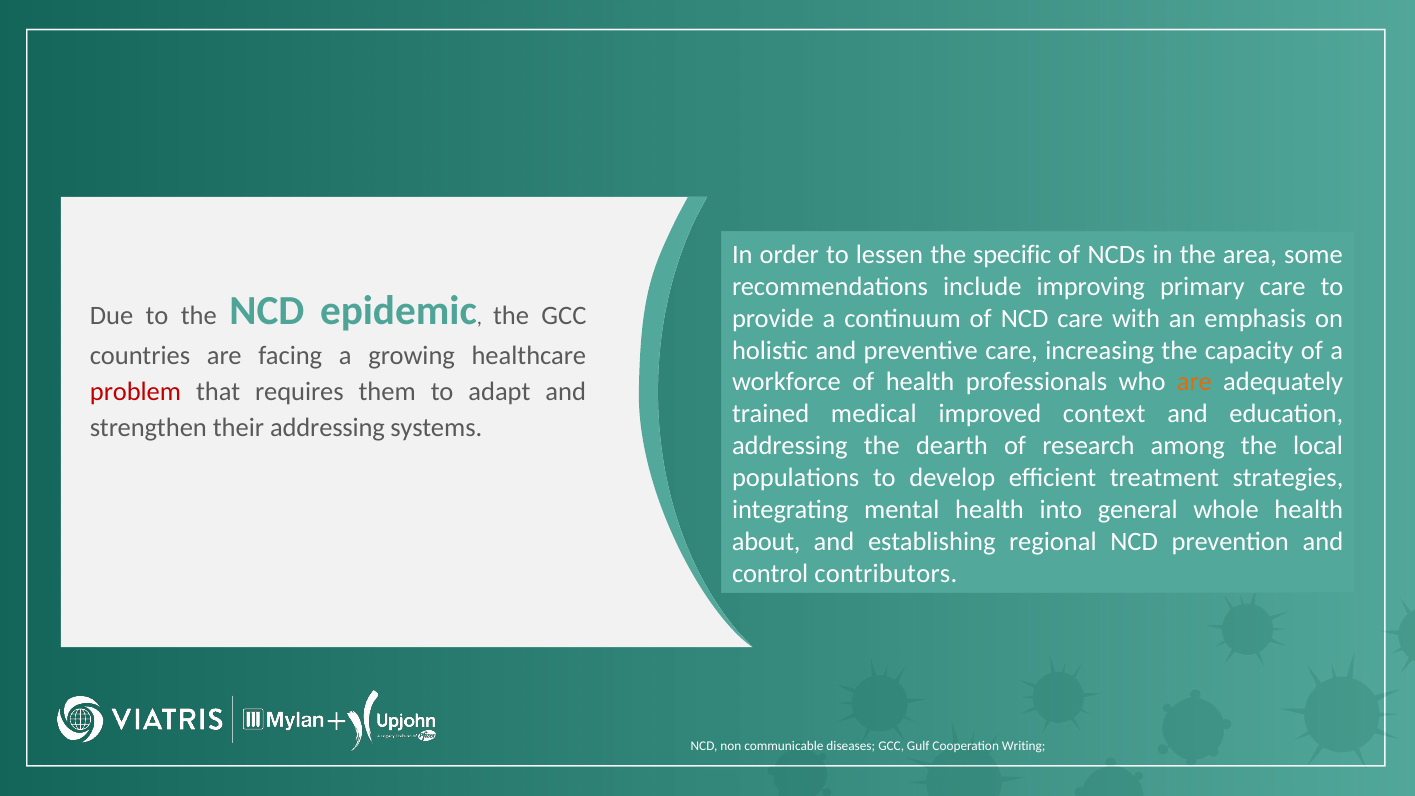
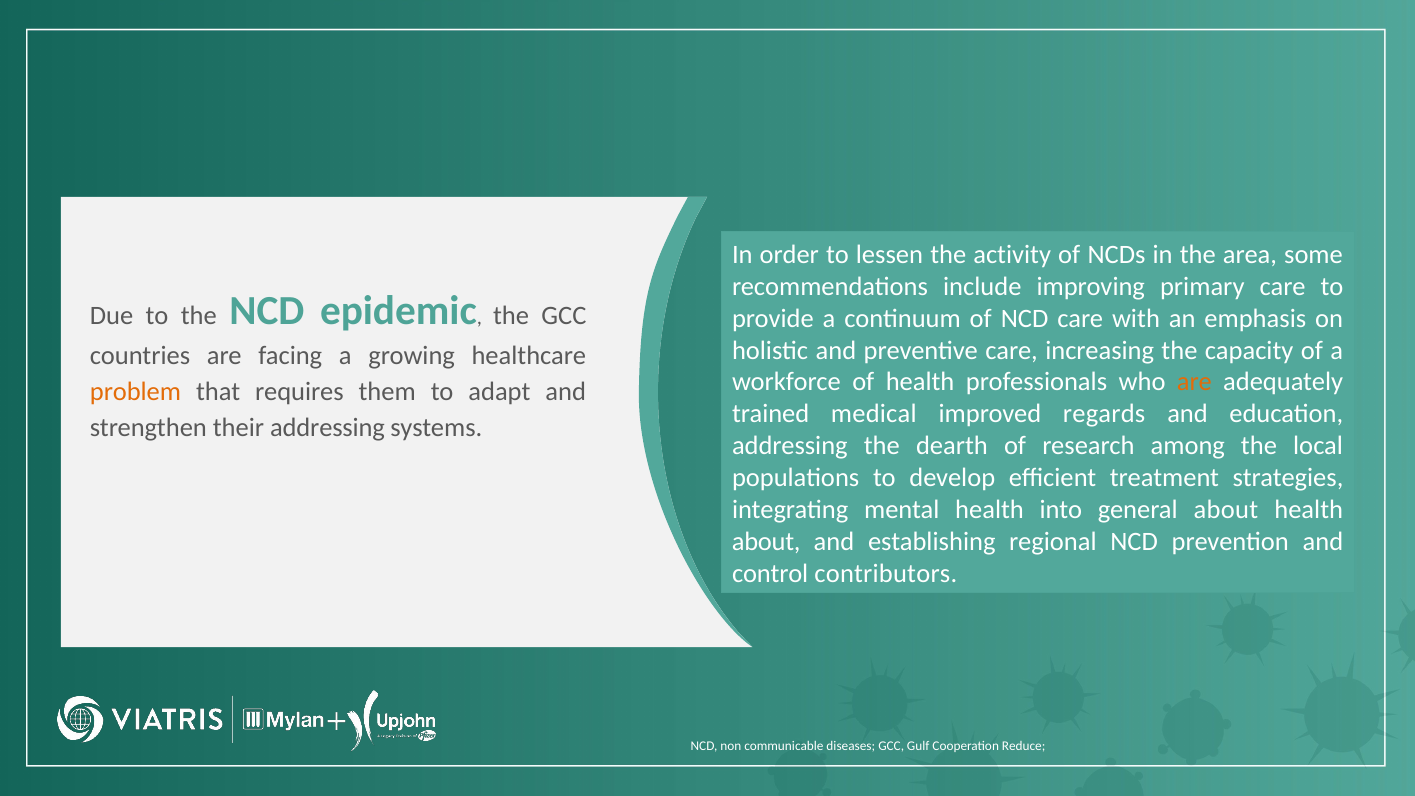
specific: specific -> activity
problem colour: red -> orange
context: context -> regards
general whole: whole -> about
Writing: Writing -> Reduce
